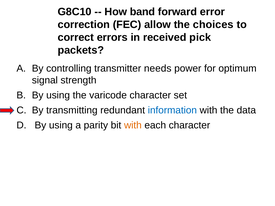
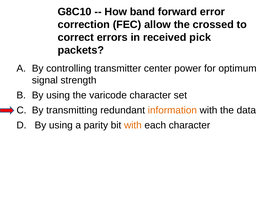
choices: choices -> crossed
needs: needs -> center
information colour: blue -> orange
